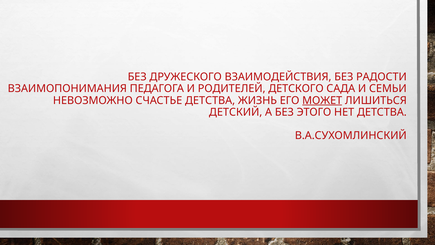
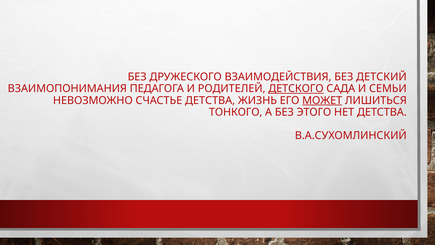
РАДОСТИ: РАДОСТИ -> ДЕТСКИЙ
ДЕТСКОГО underline: none -> present
ДЕТСКИЙ: ДЕТСКИЙ -> ТОНКОГО
